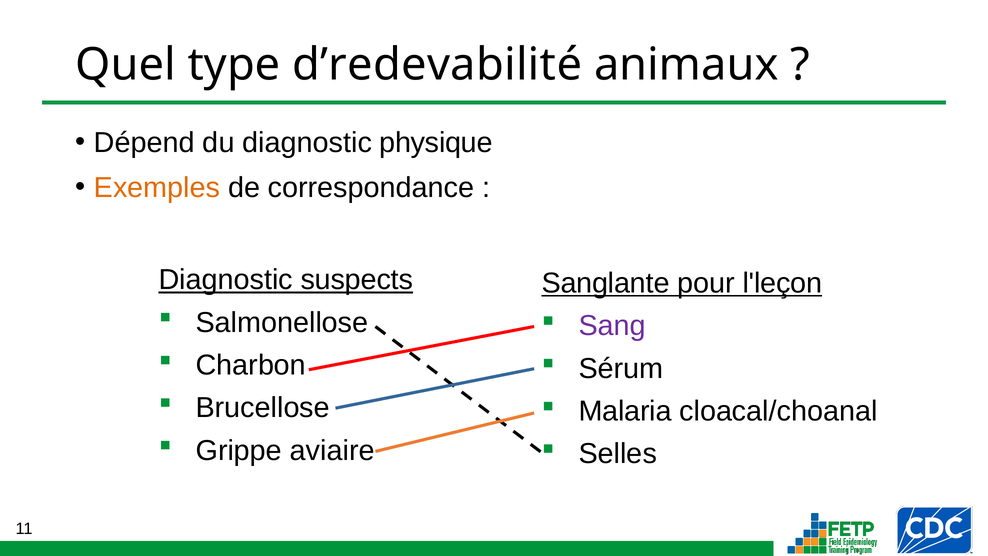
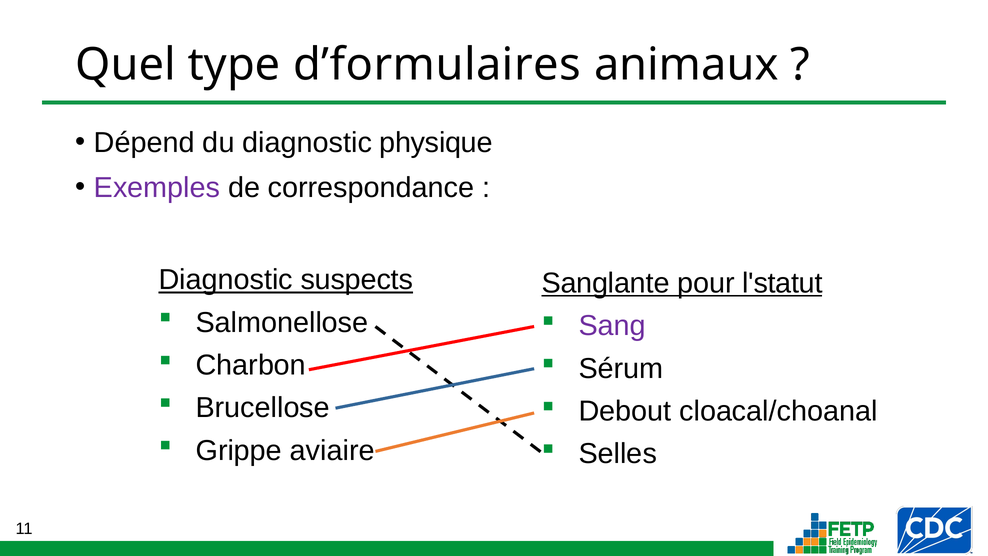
d’redevabilité: d’redevabilité -> d’formulaires
Exemples colour: orange -> purple
l'leçon: l'leçon -> l'statut
Malaria: Malaria -> Debout
